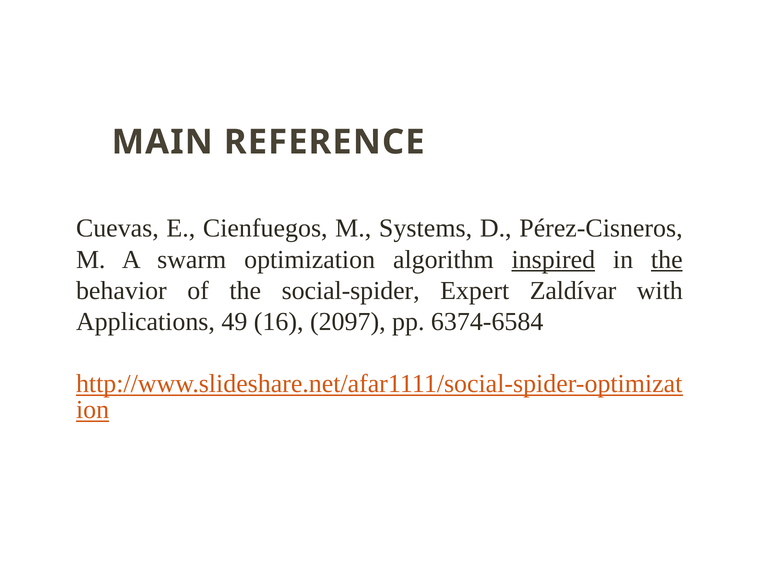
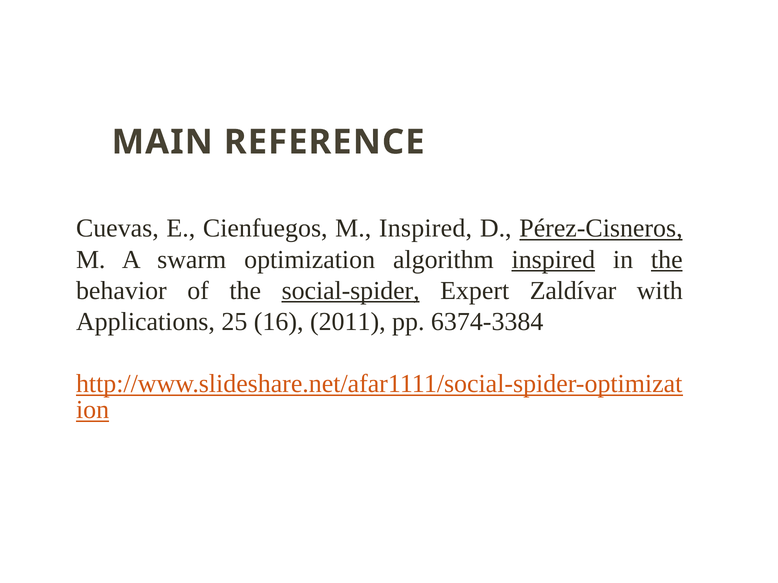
M Systems: Systems -> Inspired
Pérez-Cisneros underline: none -> present
social-spider underline: none -> present
49: 49 -> 25
2097: 2097 -> 2011
6374-6584: 6374-6584 -> 6374-3384
